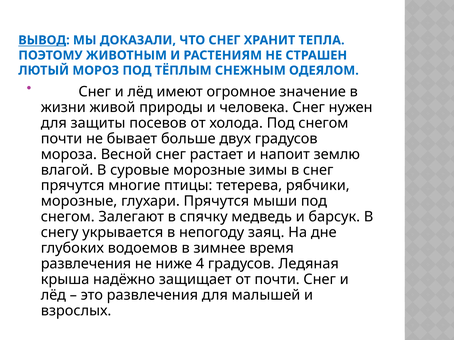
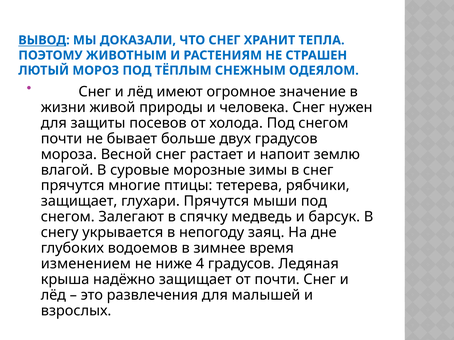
морозные at (79, 201): морозные -> защищает
развлечения at (86, 264): развлечения -> изменением
